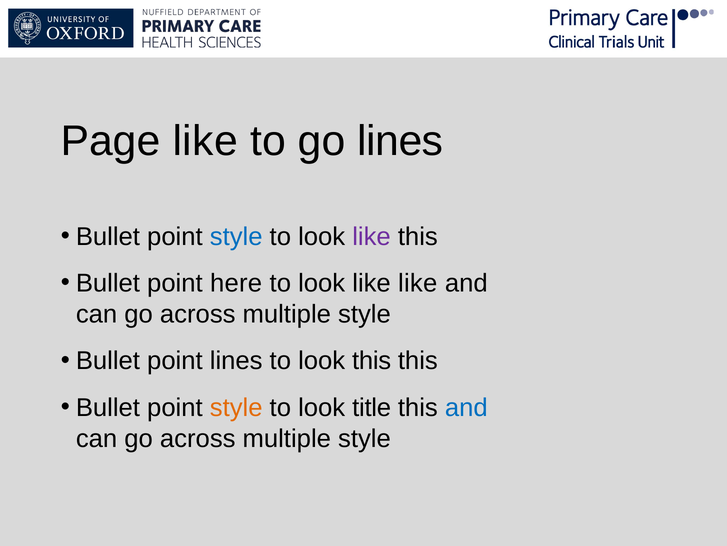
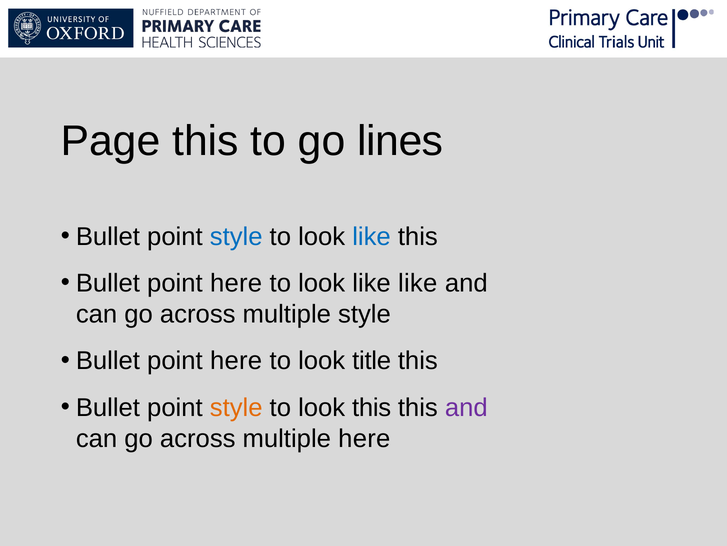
Page like: like -> this
like at (372, 236) colour: purple -> blue
lines at (236, 361): lines -> here
look this: this -> title
look title: title -> this
and at (466, 407) colour: blue -> purple
style at (364, 438): style -> here
